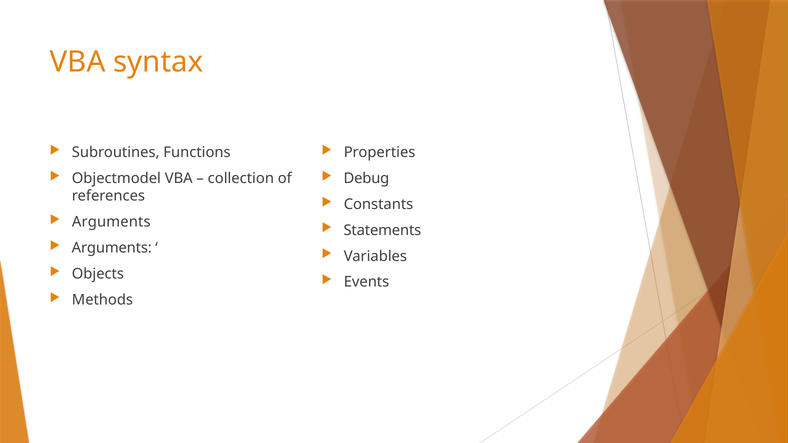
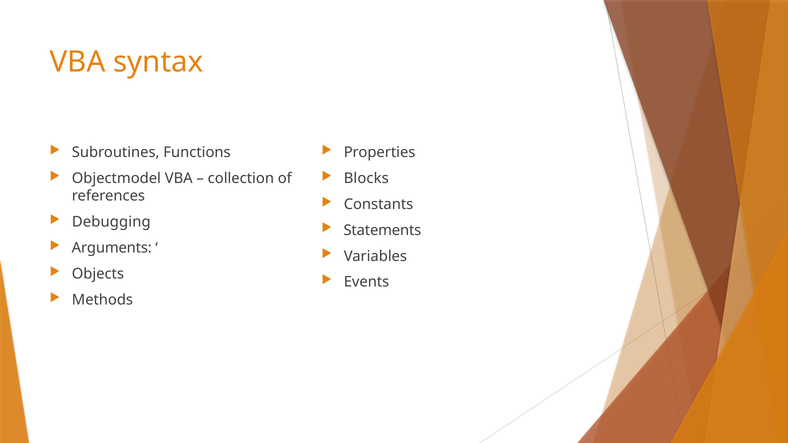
Debug: Debug -> Blocks
Arguments at (111, 222): Arguments -> Debugging
